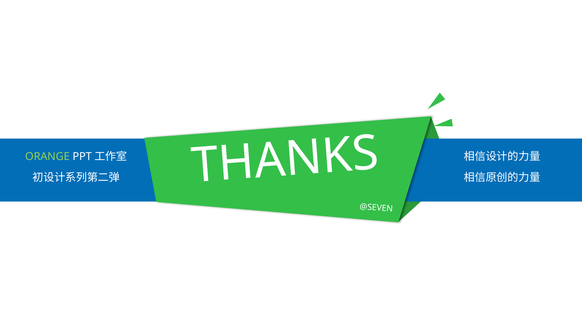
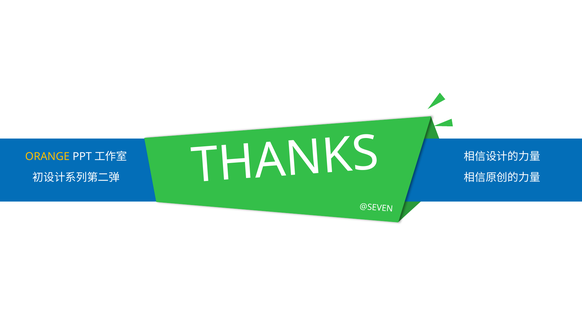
ORANGE colour: light green -> yellow
